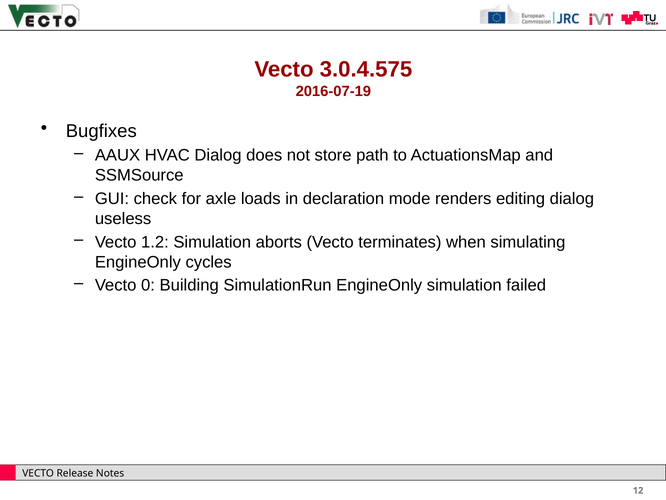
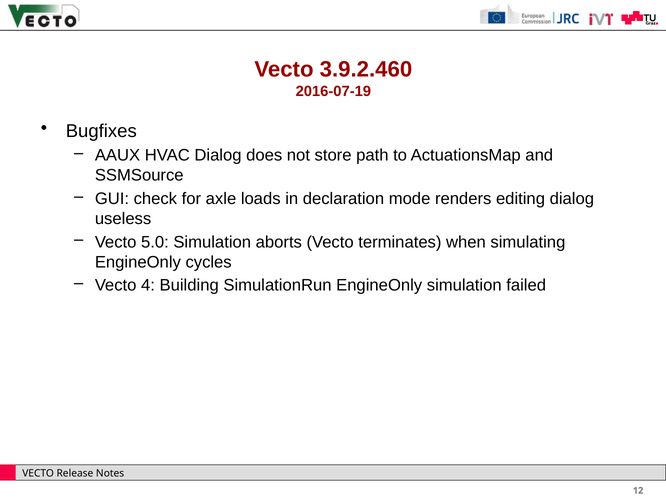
3.0.4.575: 3.0.4.575 -> 3.9.2.460
1.2: 1.2 -> 5.0
0: 0 -> 4
